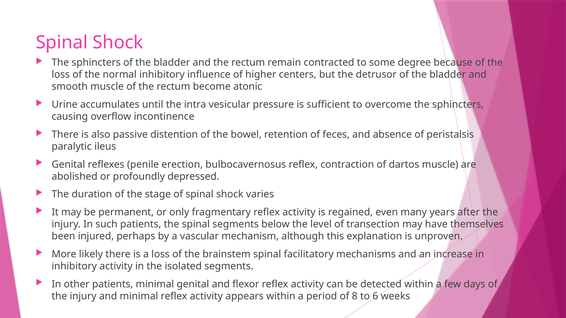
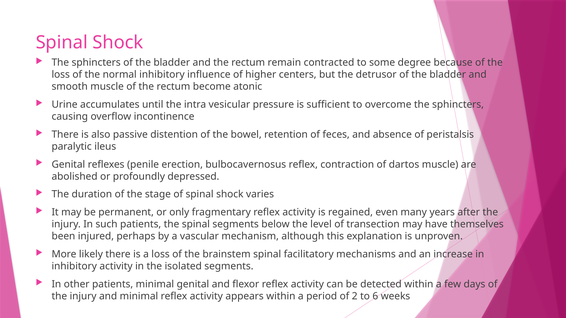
8: 8 -> 2
